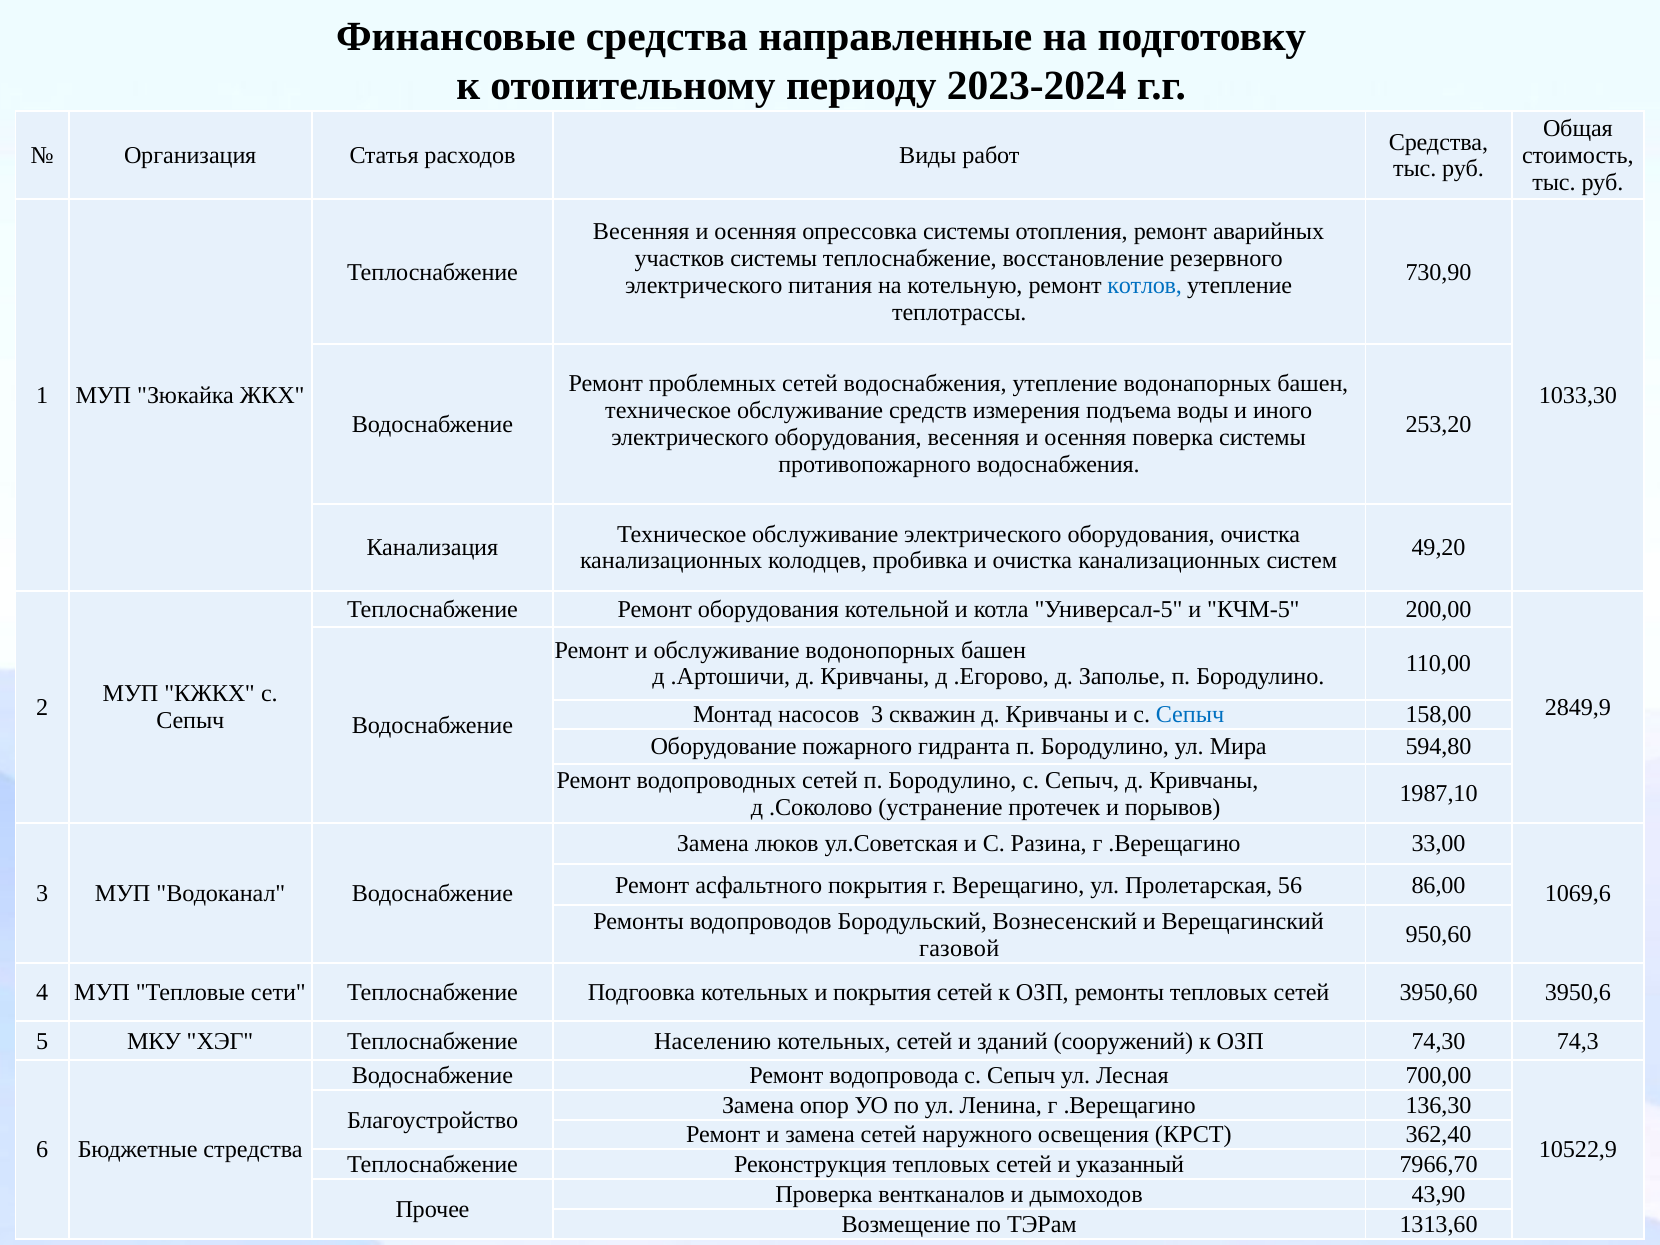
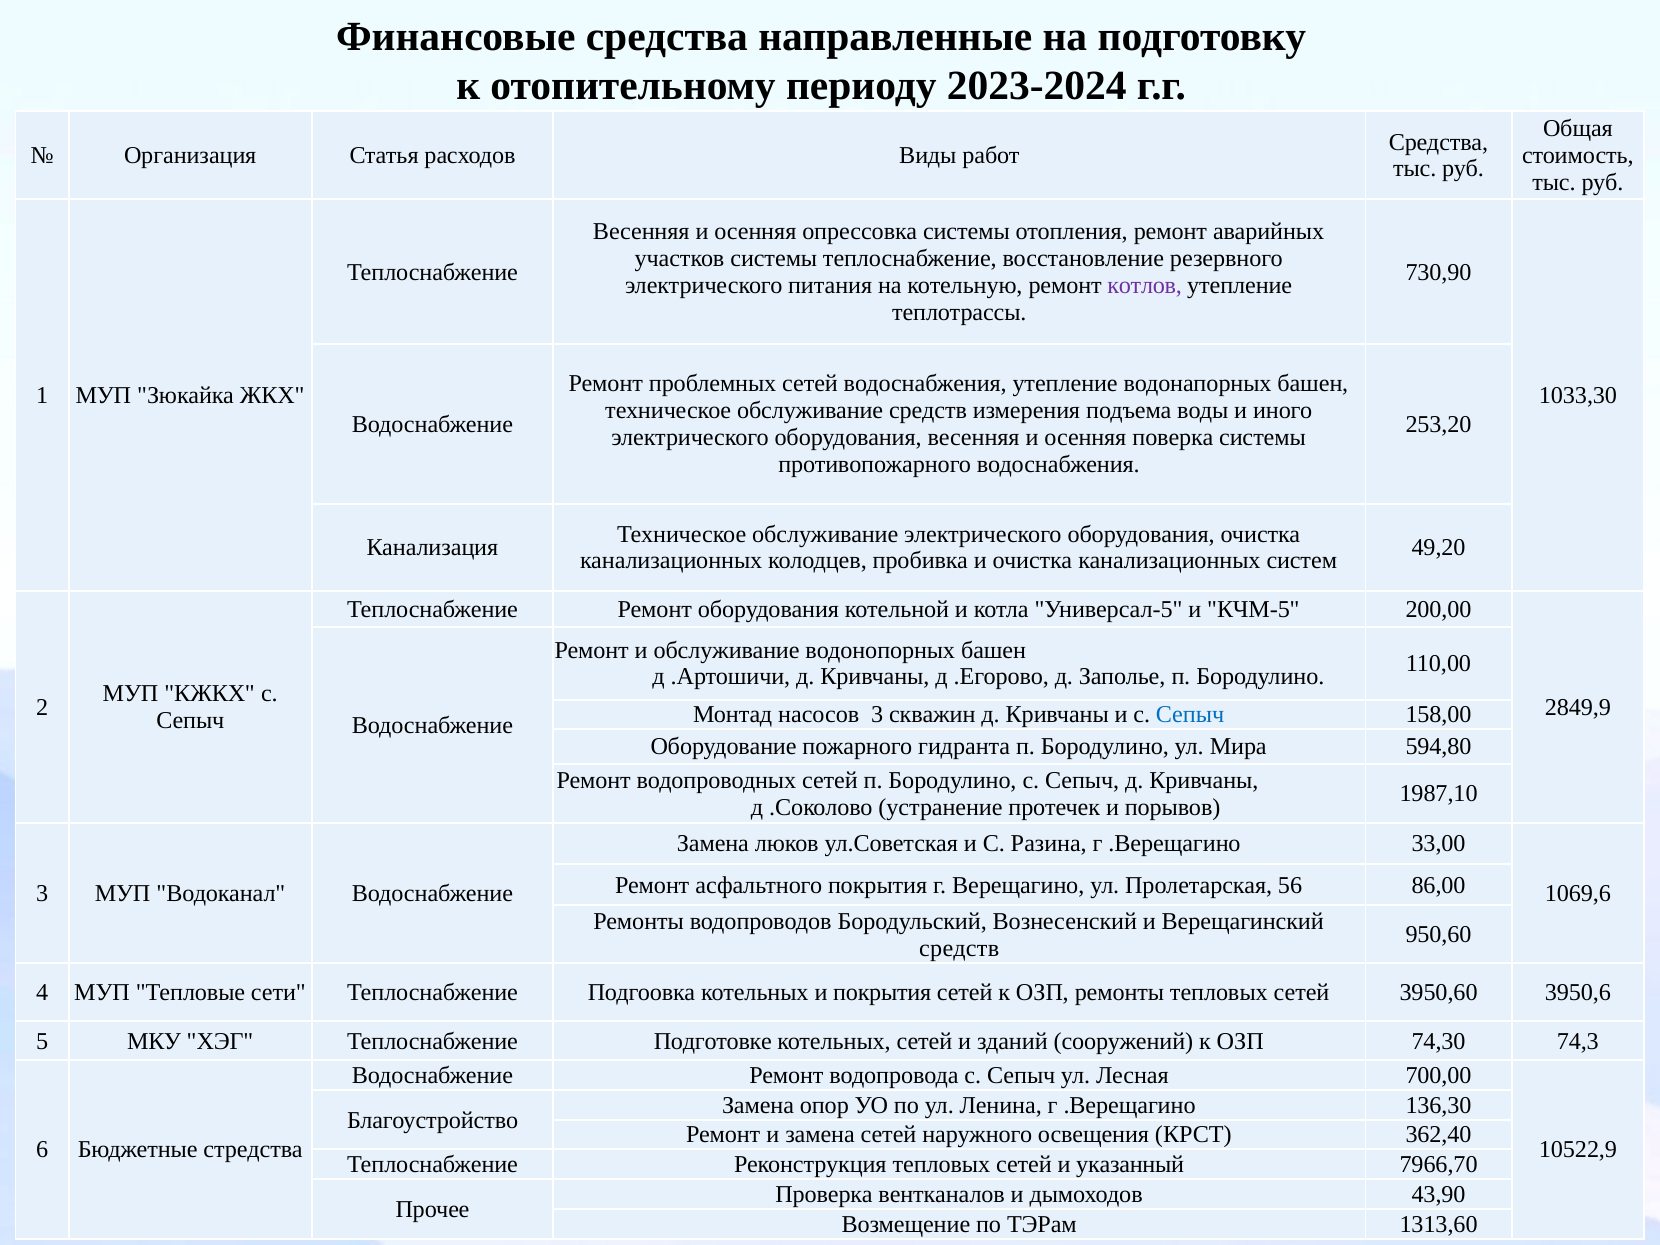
котлов colour: blue -> purple
газовой at (959, 948): газовой -> средств
Населению: Населению -> Подготовке
